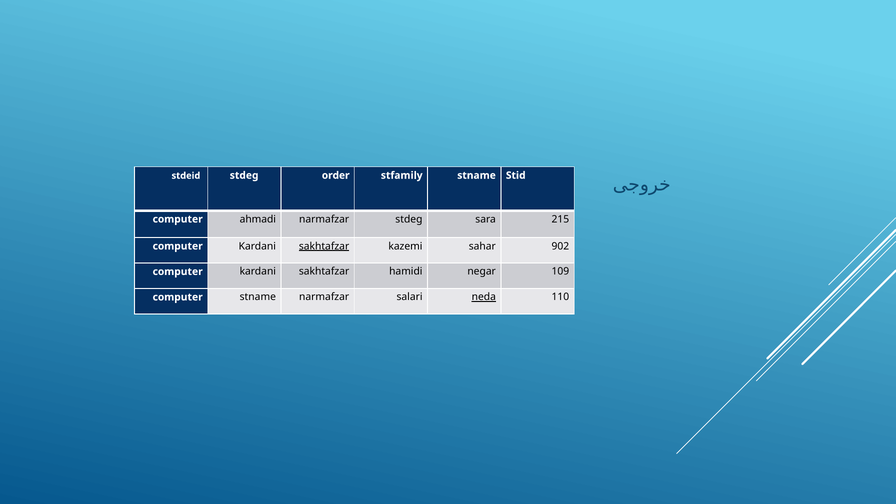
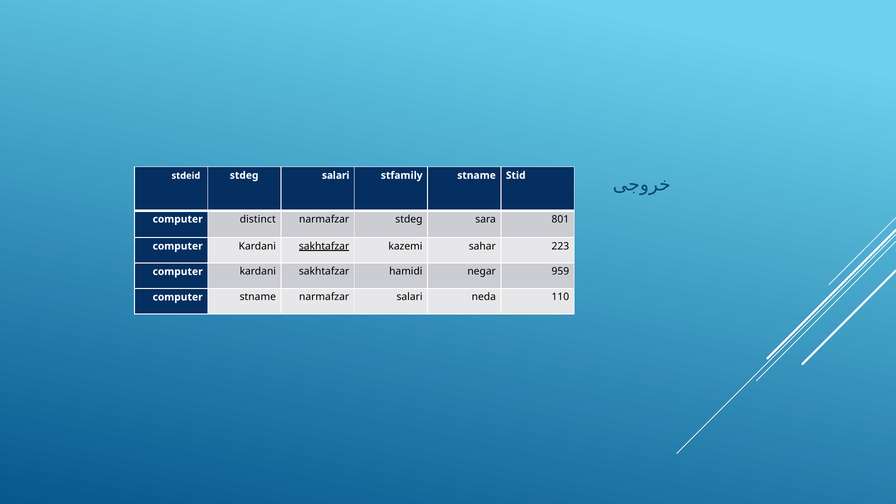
stdeg order: order -> salari
ahmadi: ahmadi -> distinct
215: 215 -> 801
902: 902 -> 223
109: 109 -> 959
neda underline: present -> none
